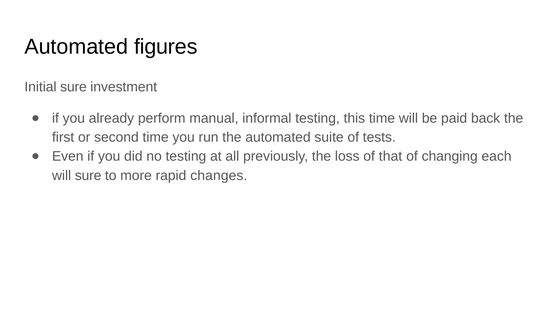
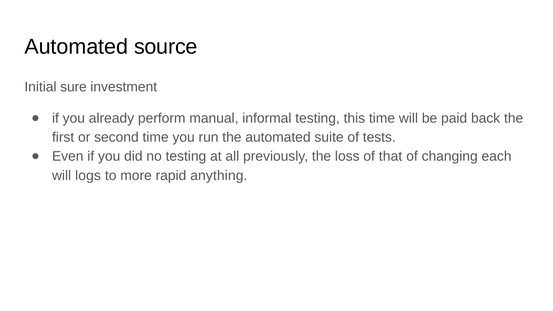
figures: figures -> source
will sure: sure -> logs
changes: changes -> anything
